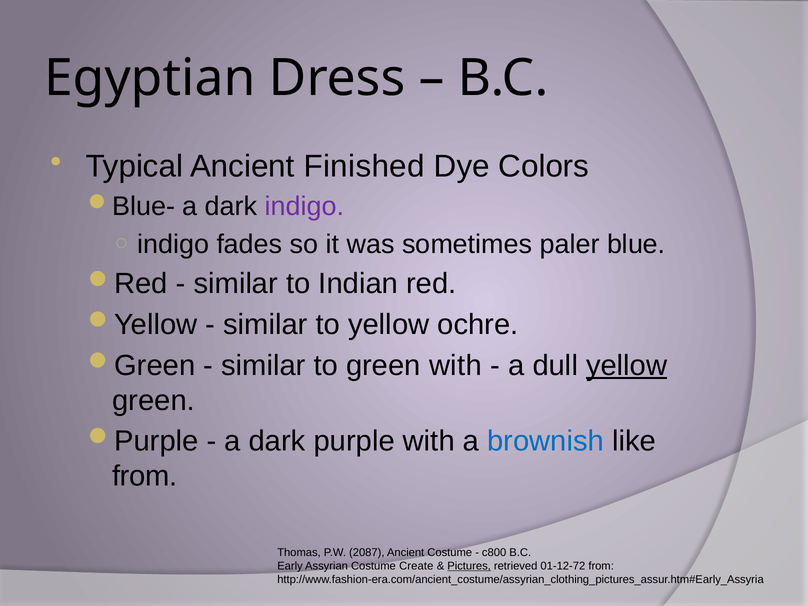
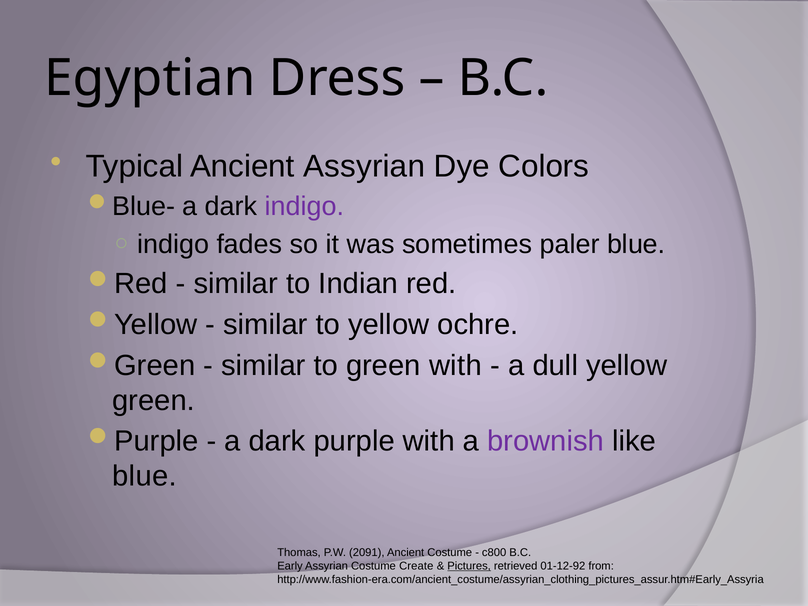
Ancient Finished: Finished -> Assyrian
yellow at (627, 365) underline: present -> none
brownish colour: blue -> purple
from at (145, 476): from -> blue
2087: 2087 -> 2091
01-12-72: 01-12-72 -> 01-12-92
